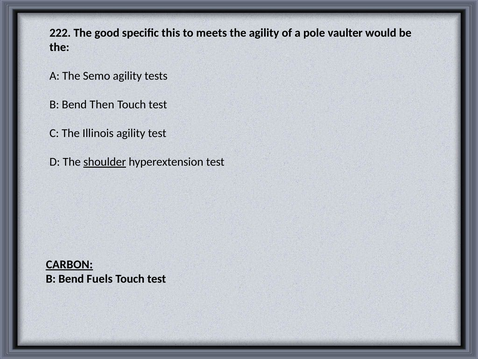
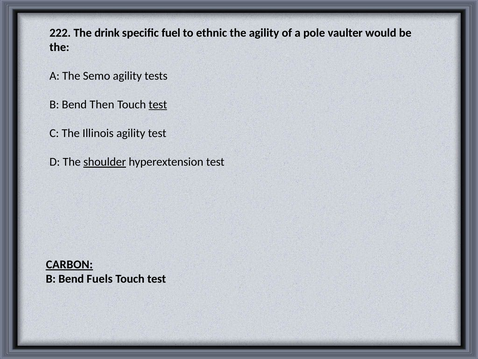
good: good -> drink
this: this -> fuel
meets: meets -> ethnic
test at (158, 104) underline: none -> present
